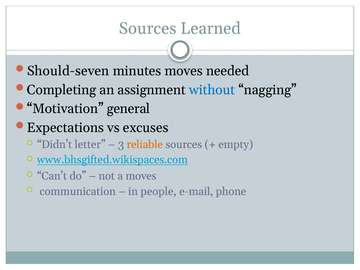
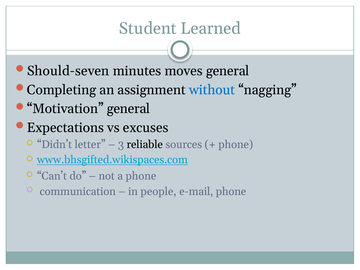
Sources at (148, 28): Sources -> Student
moves needed: needed -> general
reliable colour: orange -> black
empty at (236, 144): empty -> phone
a moves: moves -> phone
